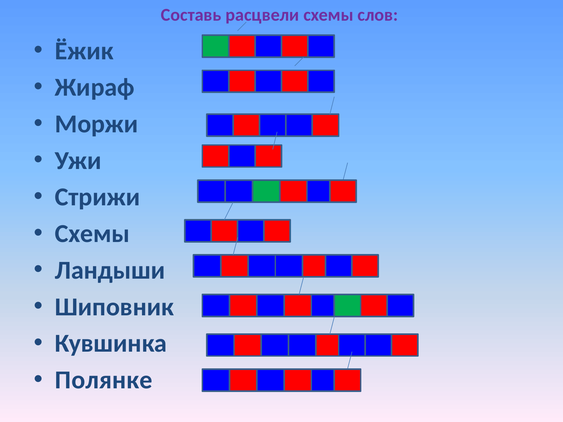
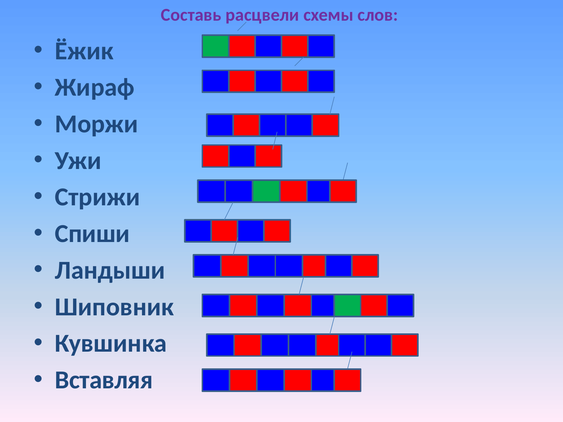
Схемы at (92, 234): Схемы -> Спиши
Полянке: Полянке -> Вставляя
